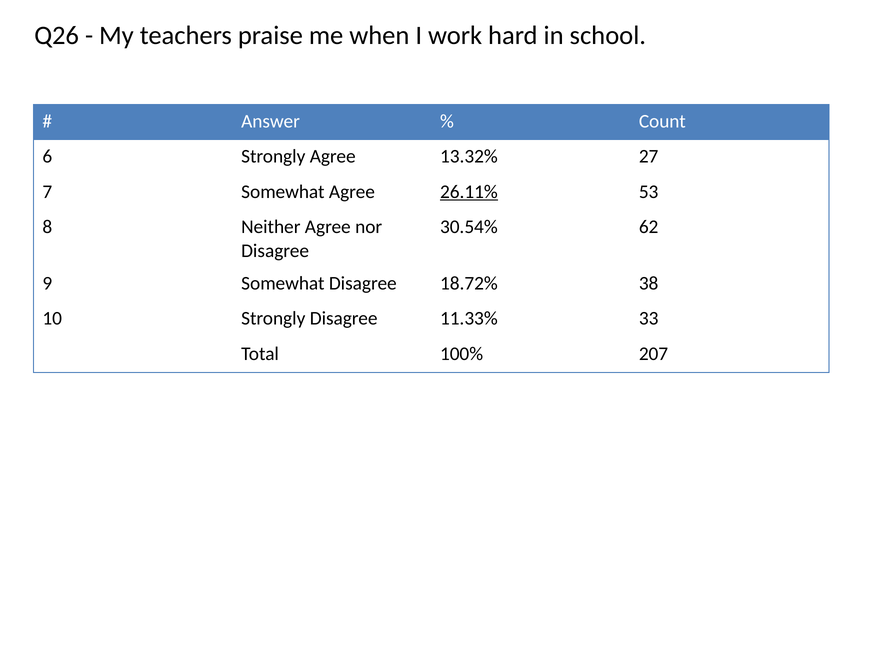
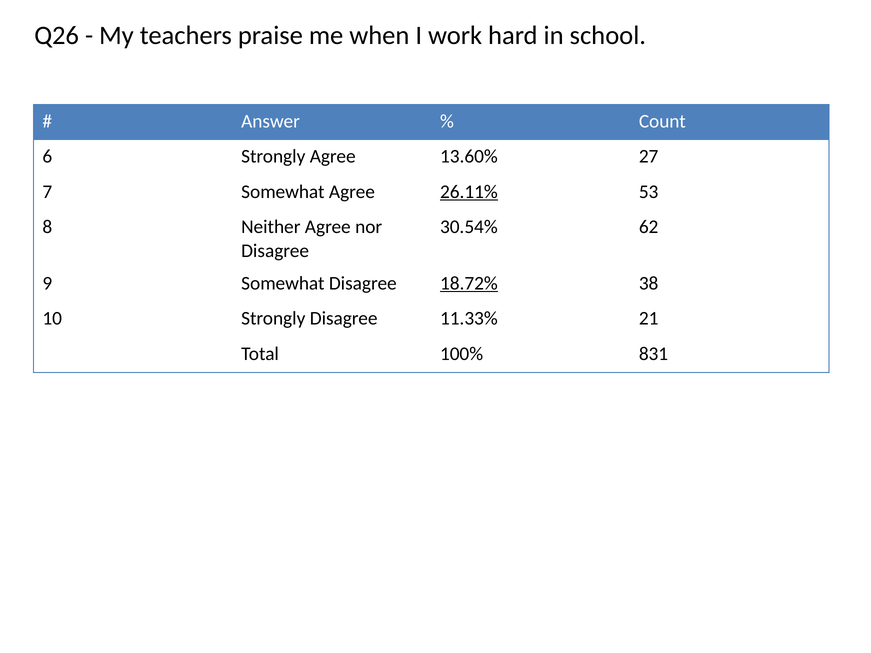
13.32%: 13.32% -> 13.60%
18.72% underline: none -> present
33: 33 -> 21
207: 207 -> 831
